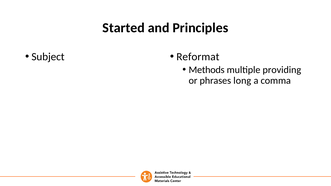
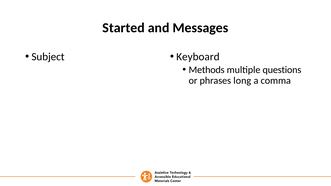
Principles: Principles -> Messages
Reformat: Reformat -> Keyboard
providing: providing -> questions
